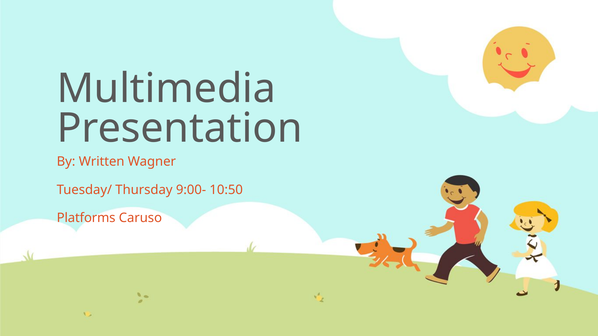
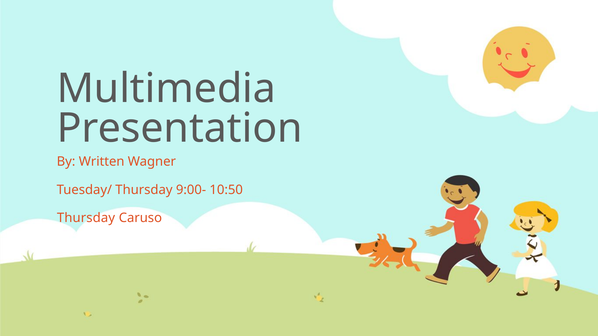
Platforms at (86, 218): Platforms -> Thursday
